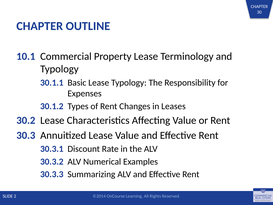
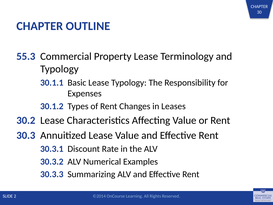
10.1: 10.1 -> 55.3
